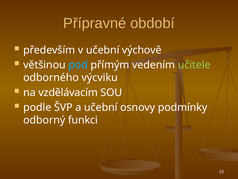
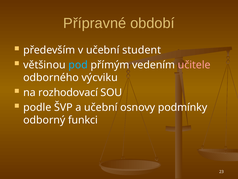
výchově: výchově -> student
učitele colour: light green -> pink
vzdělávacím: vzdělávacím -> rozhodovací
